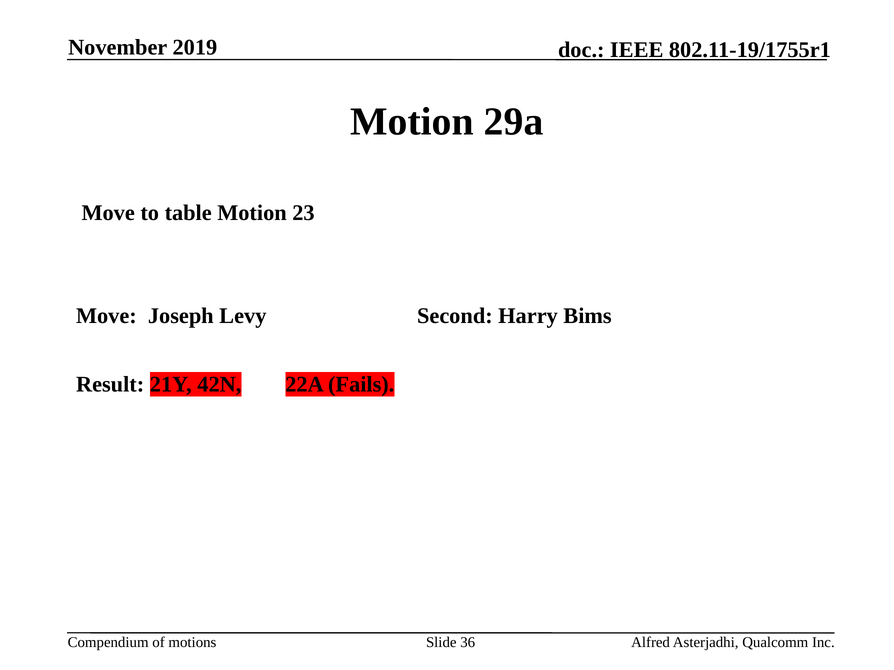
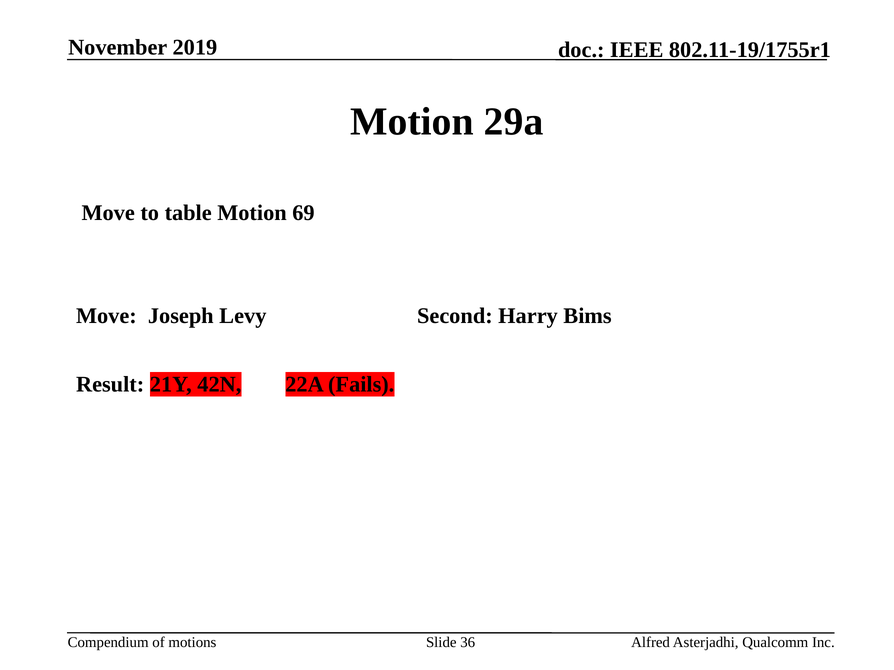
23: 23 -> 69
